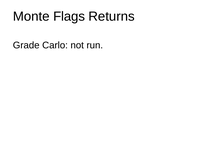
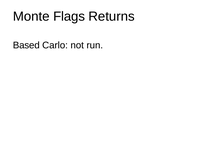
Grade: Grade -> Based
